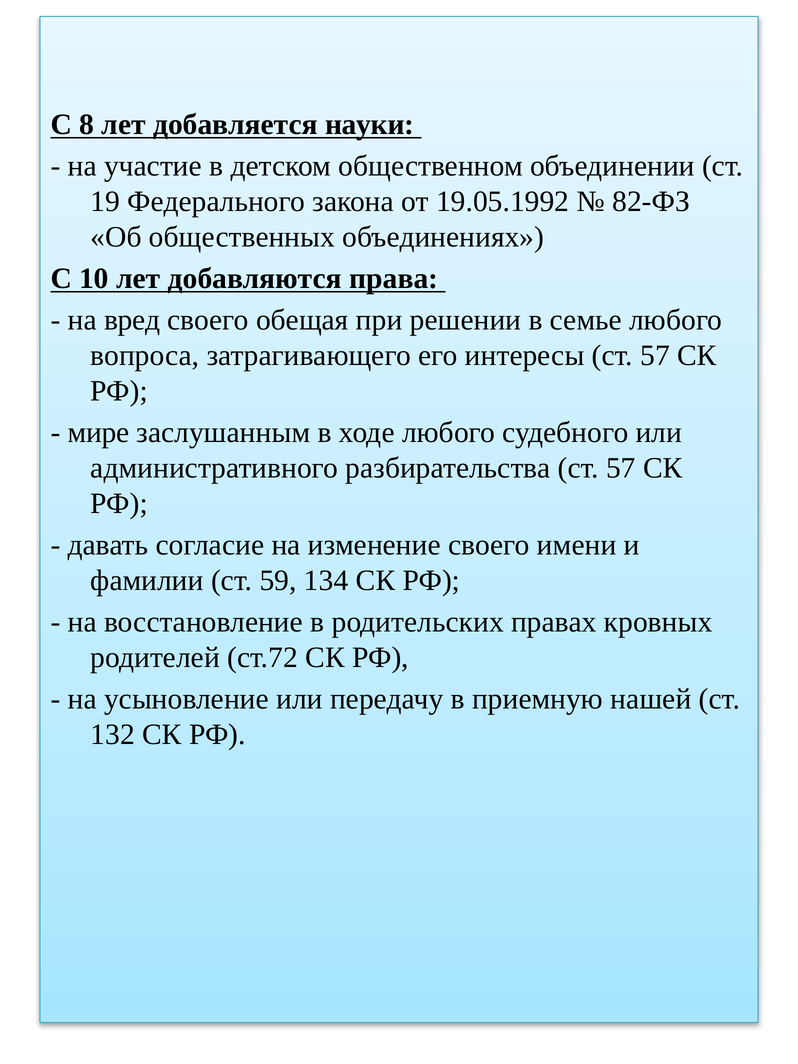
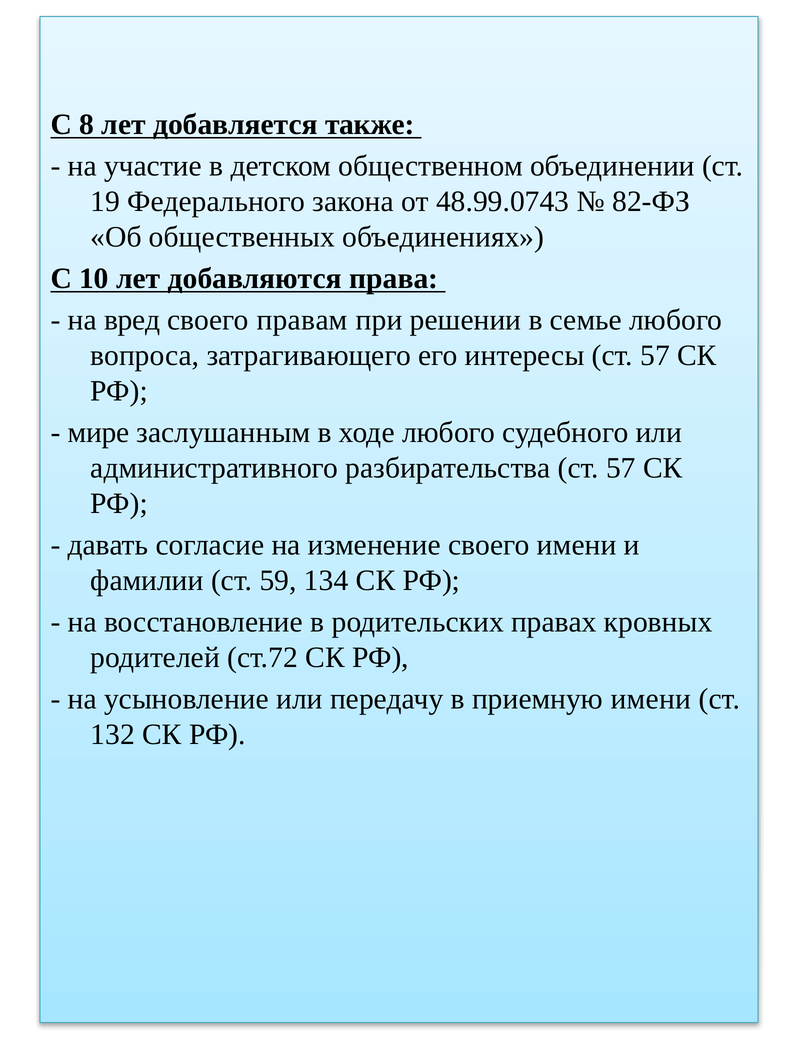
науки: науки -> также
19.05.1992: 19.05.1992 -> 48.99.0743
обещая: обещая -> правам
приемную нашей: нашей -> имени
